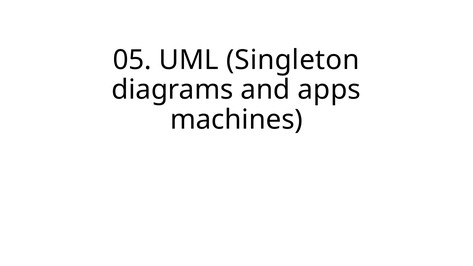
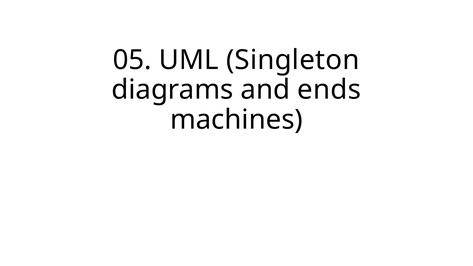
apps: apps -> ends
